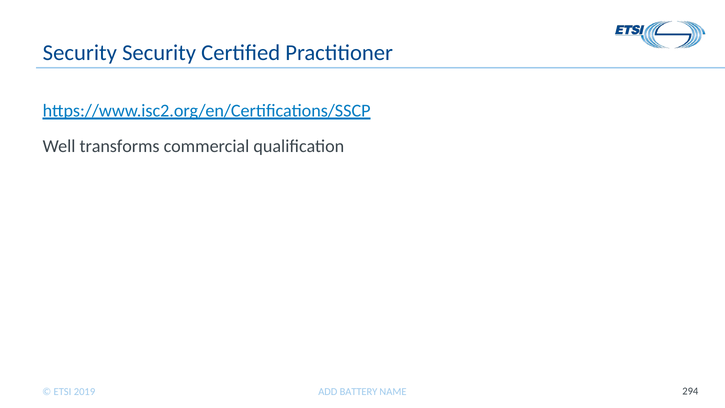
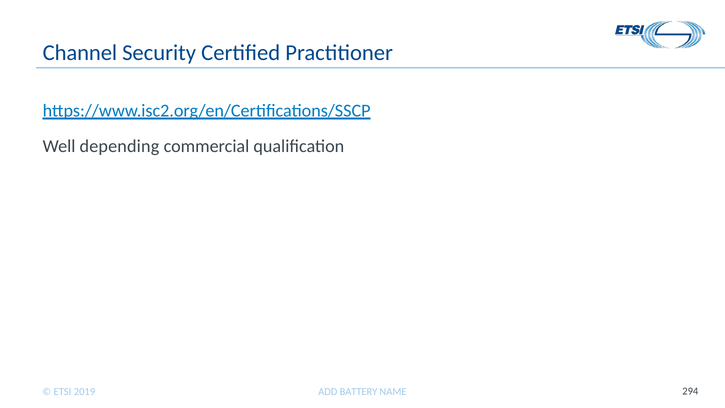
Security at (80, 53): Security -> Channel
transforms: transforms -> depending
